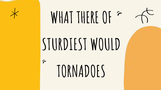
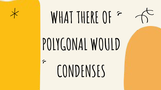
STURDIEST: STURDIEST -> POLYGONAL
TORNADOES at (81, 72): TORNADOES -> CONDENSES
